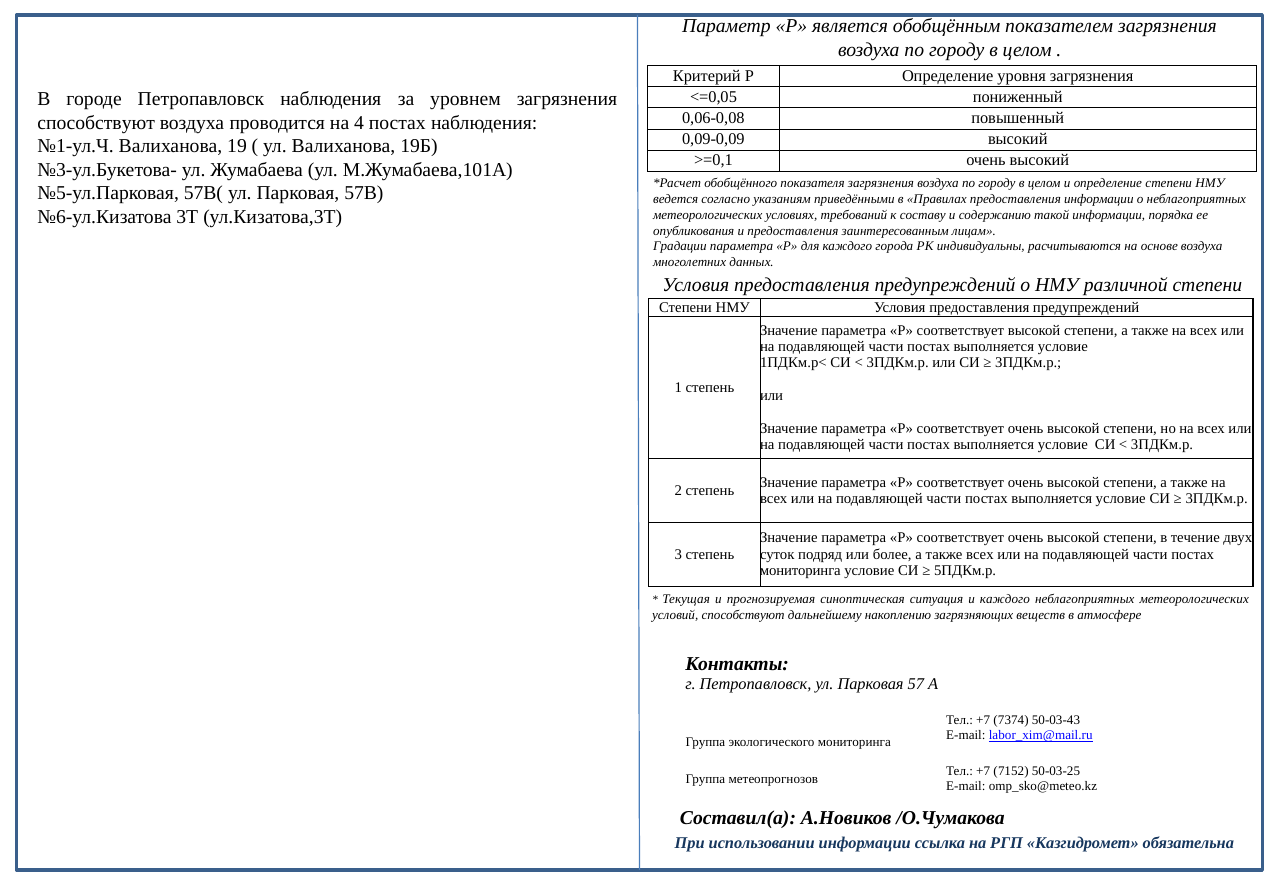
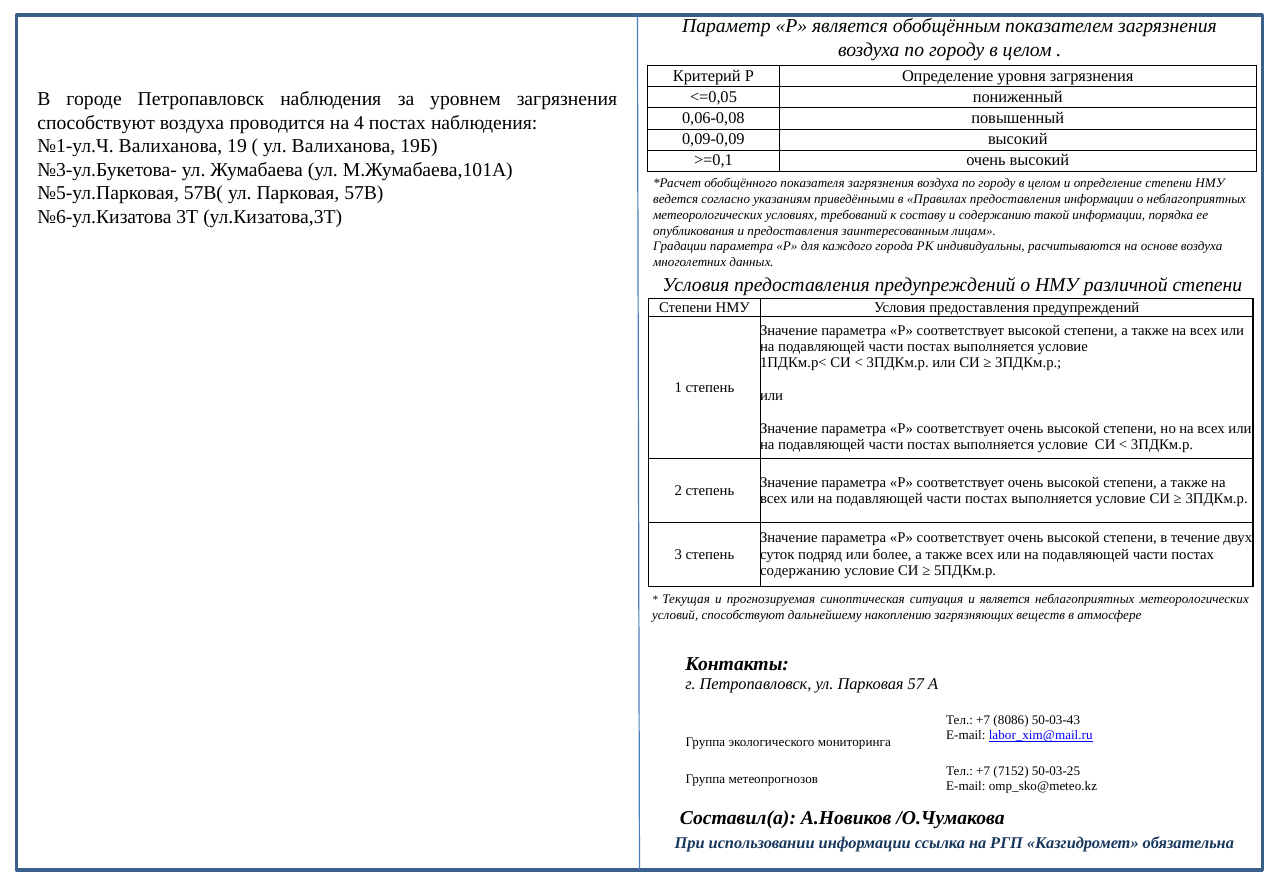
мониторинга at (800, 571): мониторинга -> содержанию
и каждого: каждого -> является
7374: 7374 -> 8086
